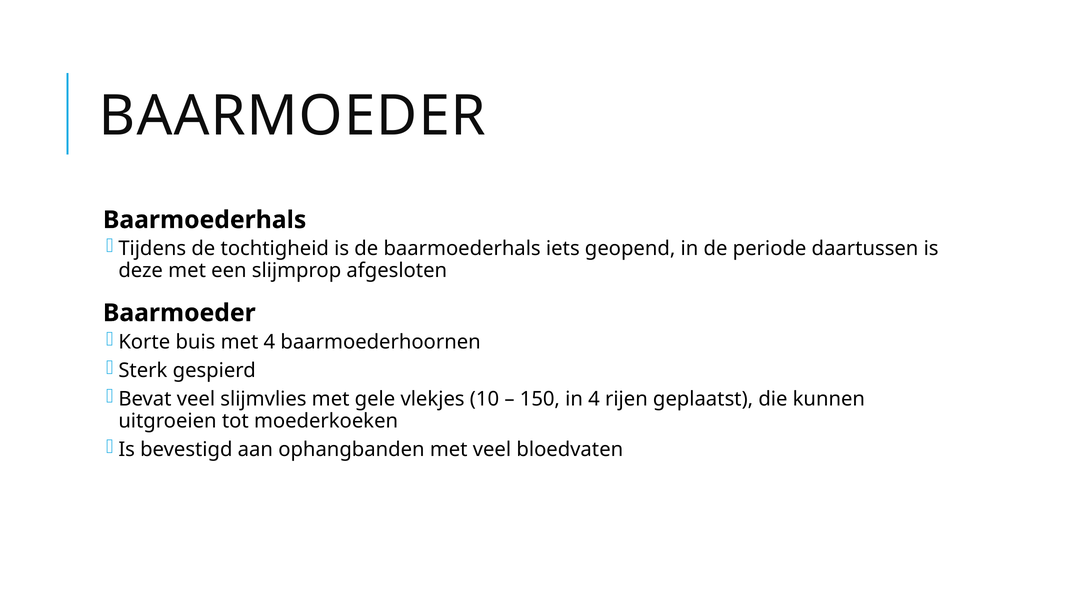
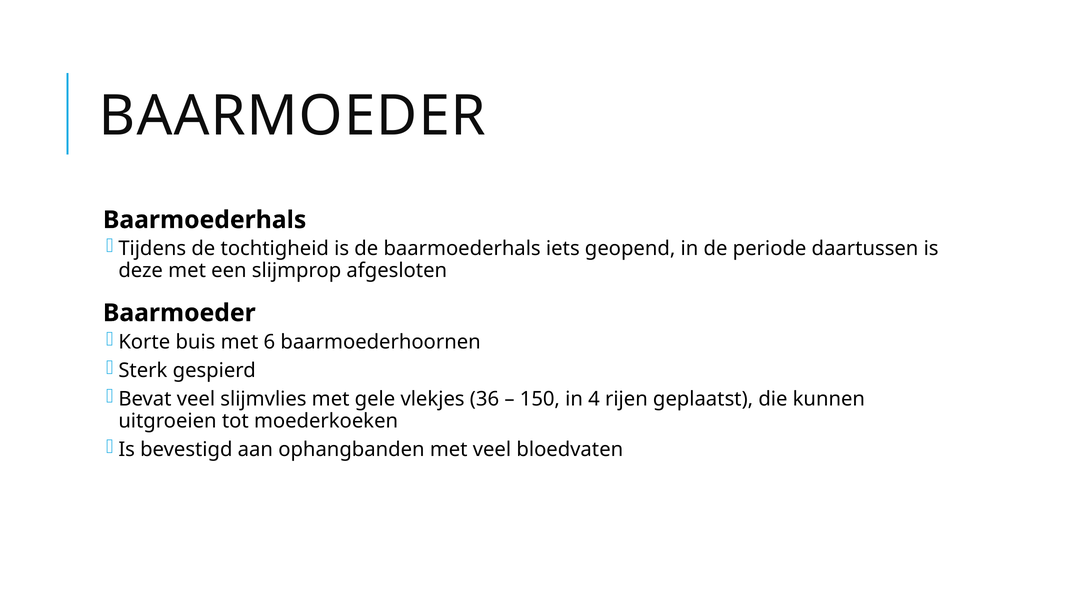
met 4: 4 -> 6
10: 10 -> 36
